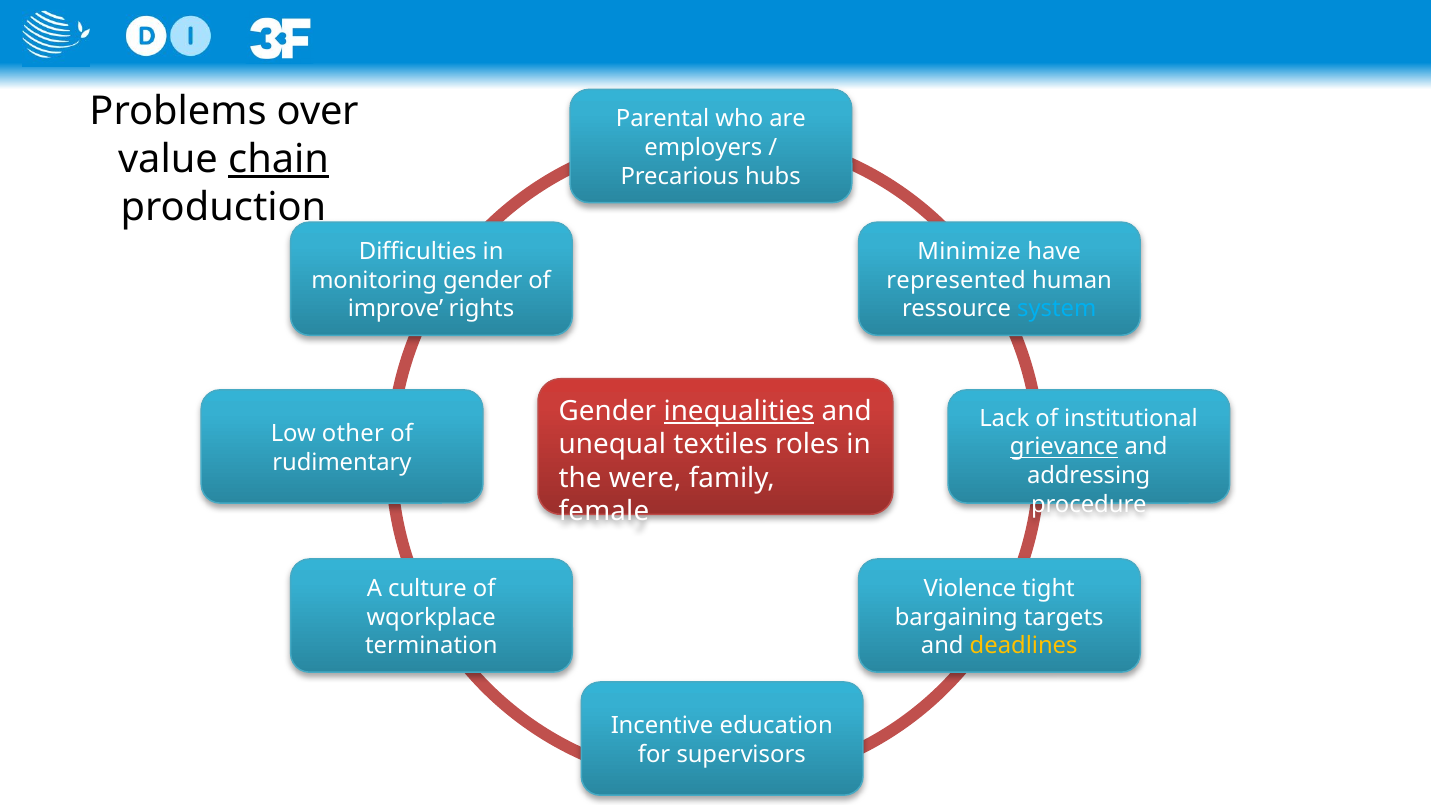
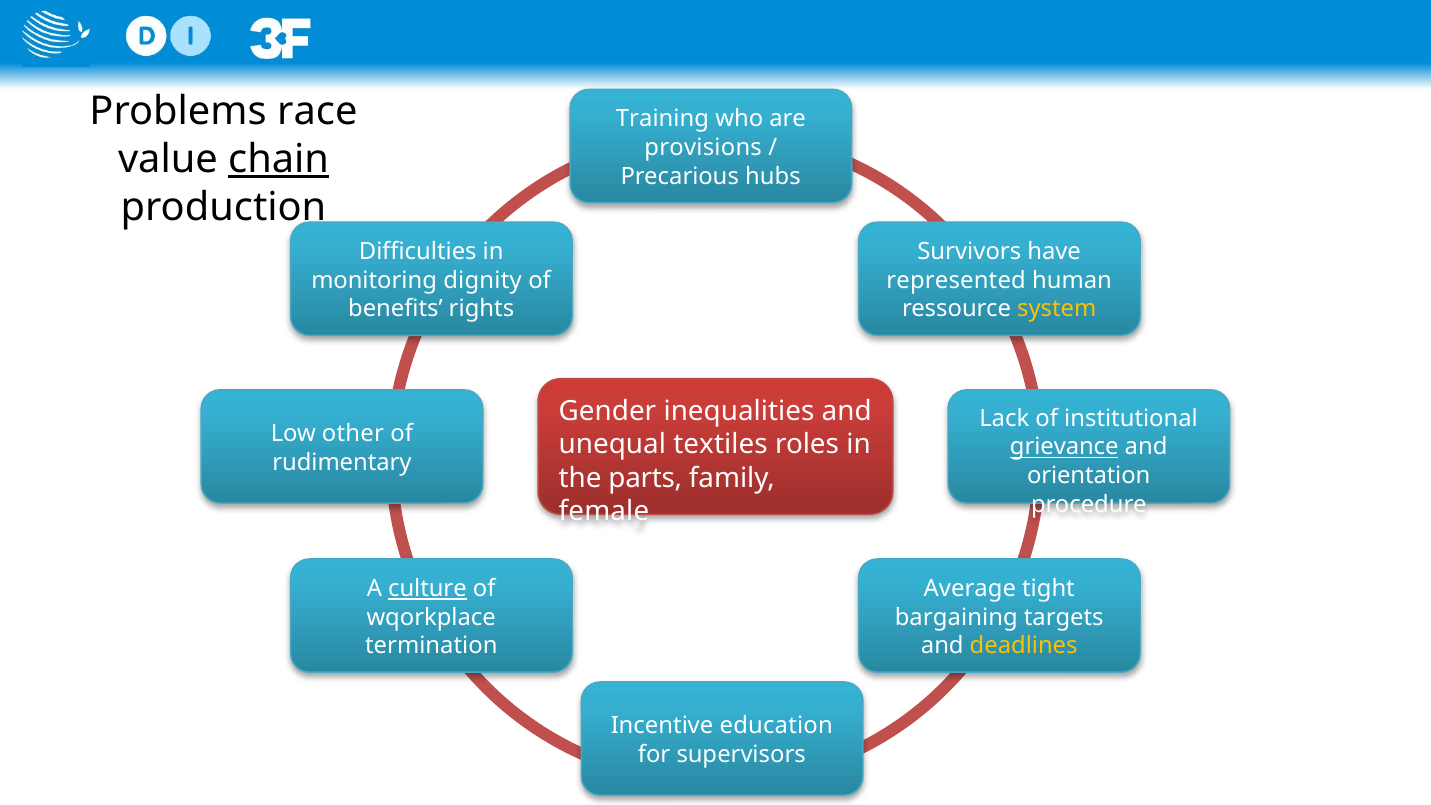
over: over -> race
Parental: Parental -> Training
employers: employers -> provisions
Minimize: Minimize -> Survivors
monitoring gender: gender -> dignity
improve: improve -> benefits
system colour: light blue -> yellow
inequalities underline: present -> none
addressing: addressing -> orientation
were: were -> parts
culture underline: none -> present
Violence: Violence -> Average
